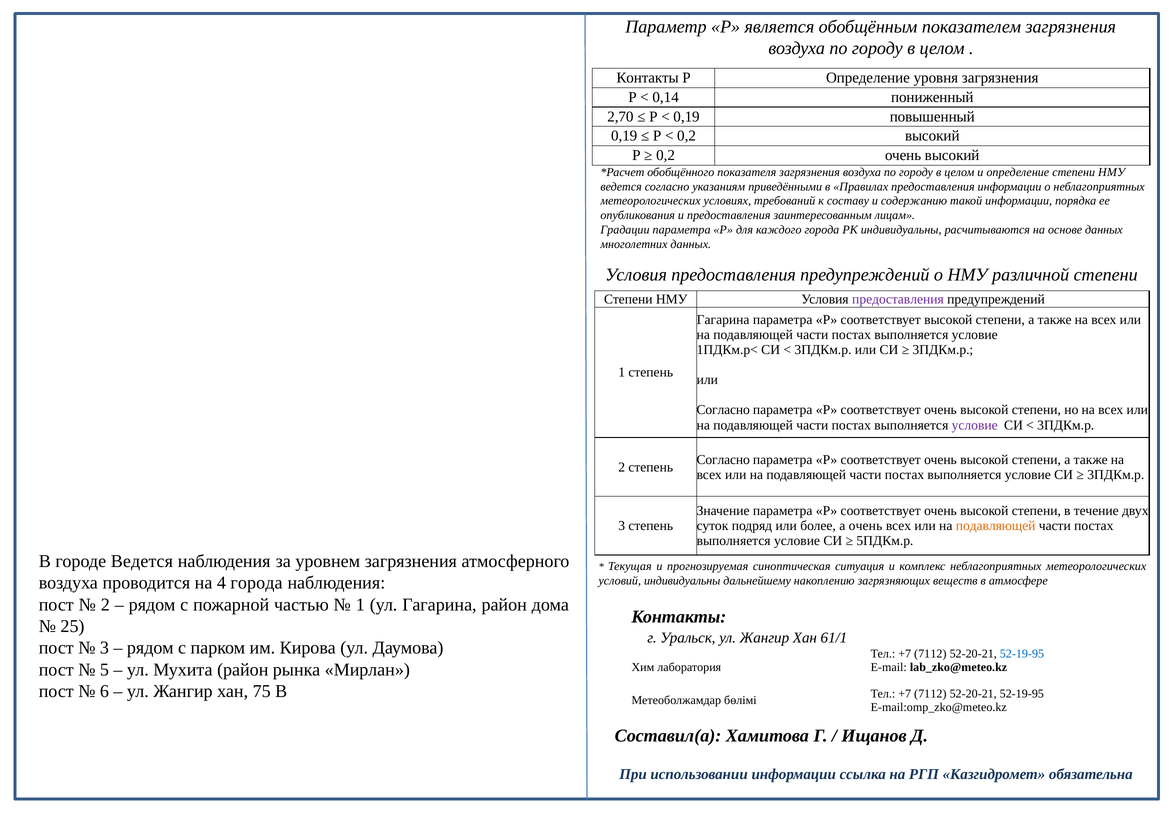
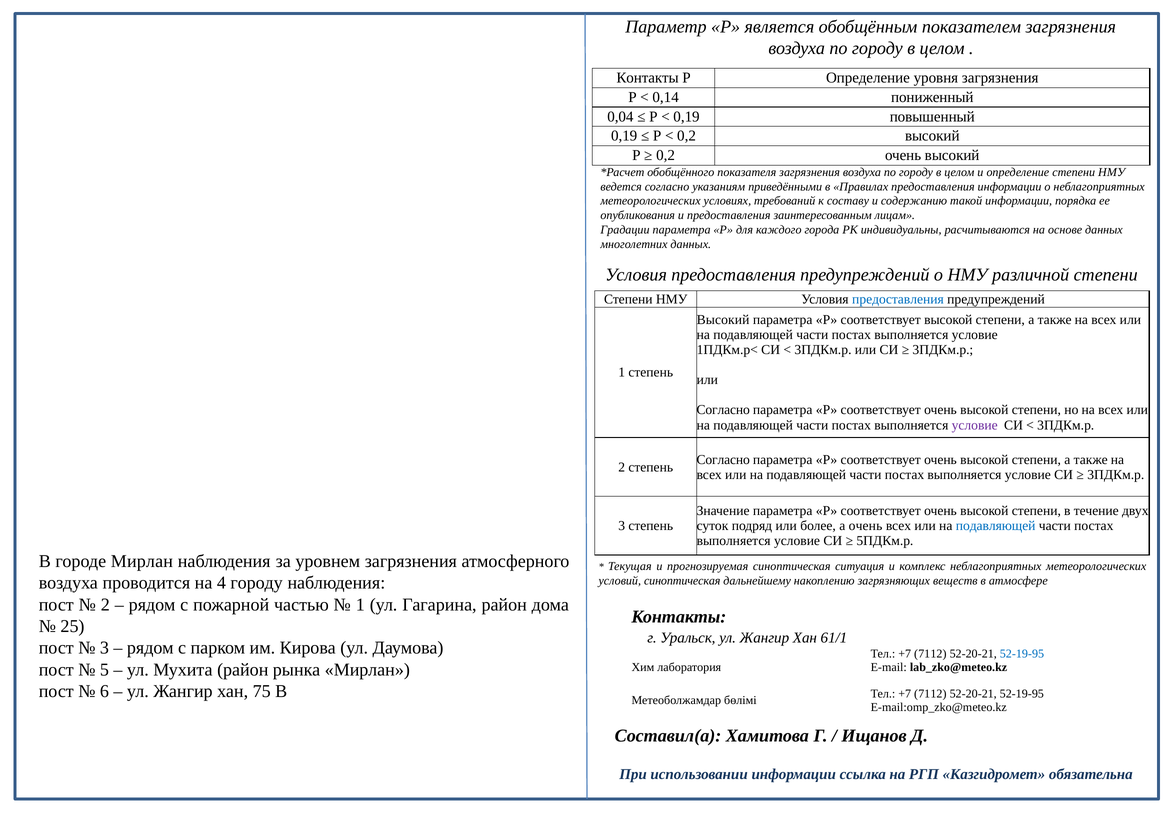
2,70: 2,70 -> 0,04
предоставления at (898, 299) colour: purple -> blue
Гагарина at (723, 320): Гагарина -> Высокий
подавляющей at (996, 526) colour: orange -> blue
городе Ведется: Ведется -> Мирлан
4 города: города -> городу
условий индивидуальны: индивидуальны -> синоптическая
